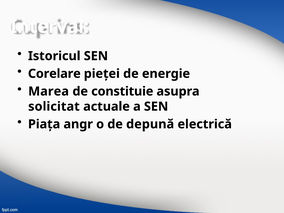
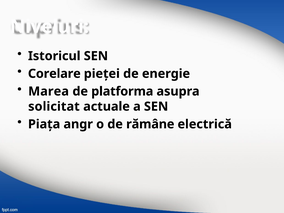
Interval: Interval -> Niveluri
constituie: constituie -> platforma
depună: depună -> rămâne
